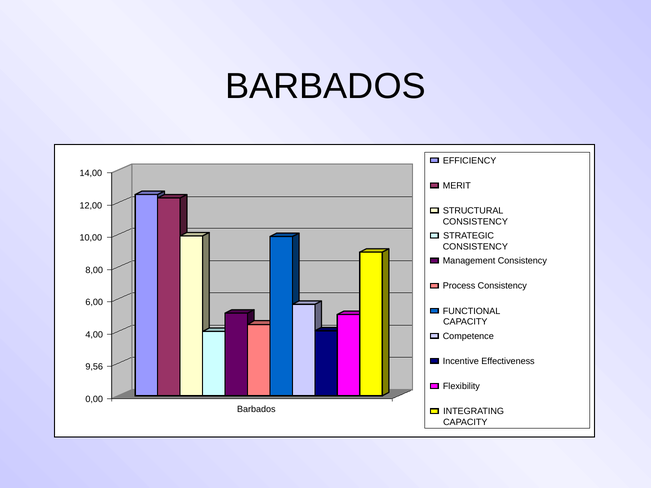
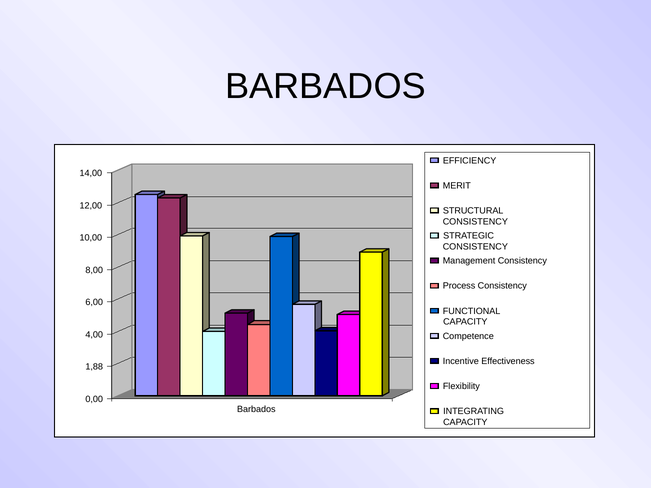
9,56: 9,56 -> 1,88
